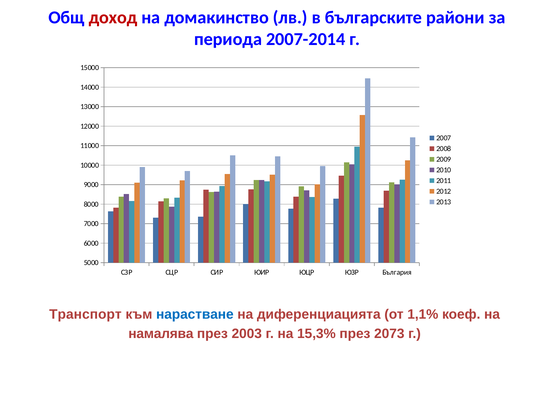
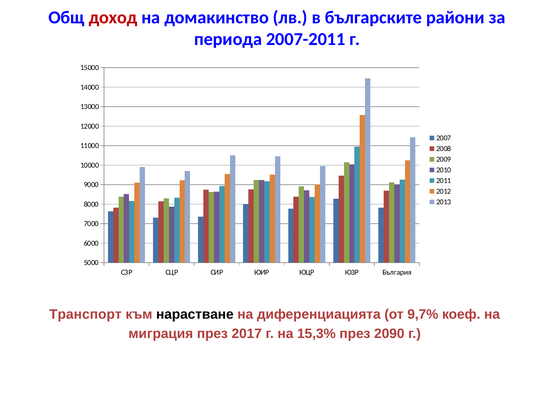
2007-2014: 2007-2014 -> 2007-2011
нарастване colour: blue -> black
1,1%: 1,1% -> 9,7%
намалява: намалява -> миграция
2003: 2003 -> 2017
2073: 2073 -> 2090
